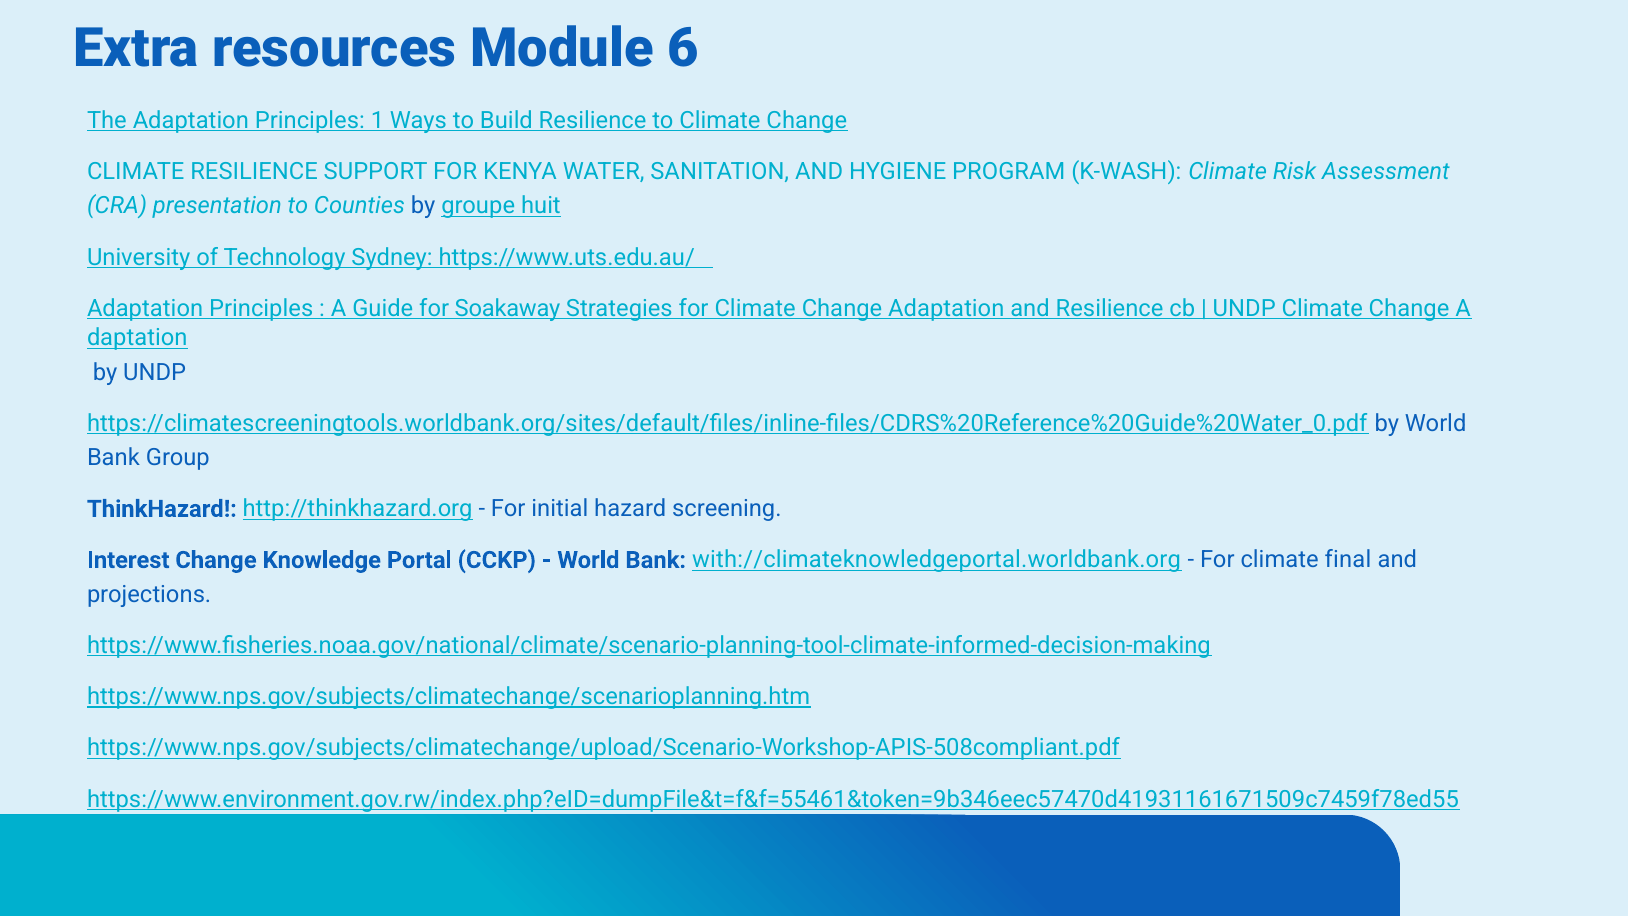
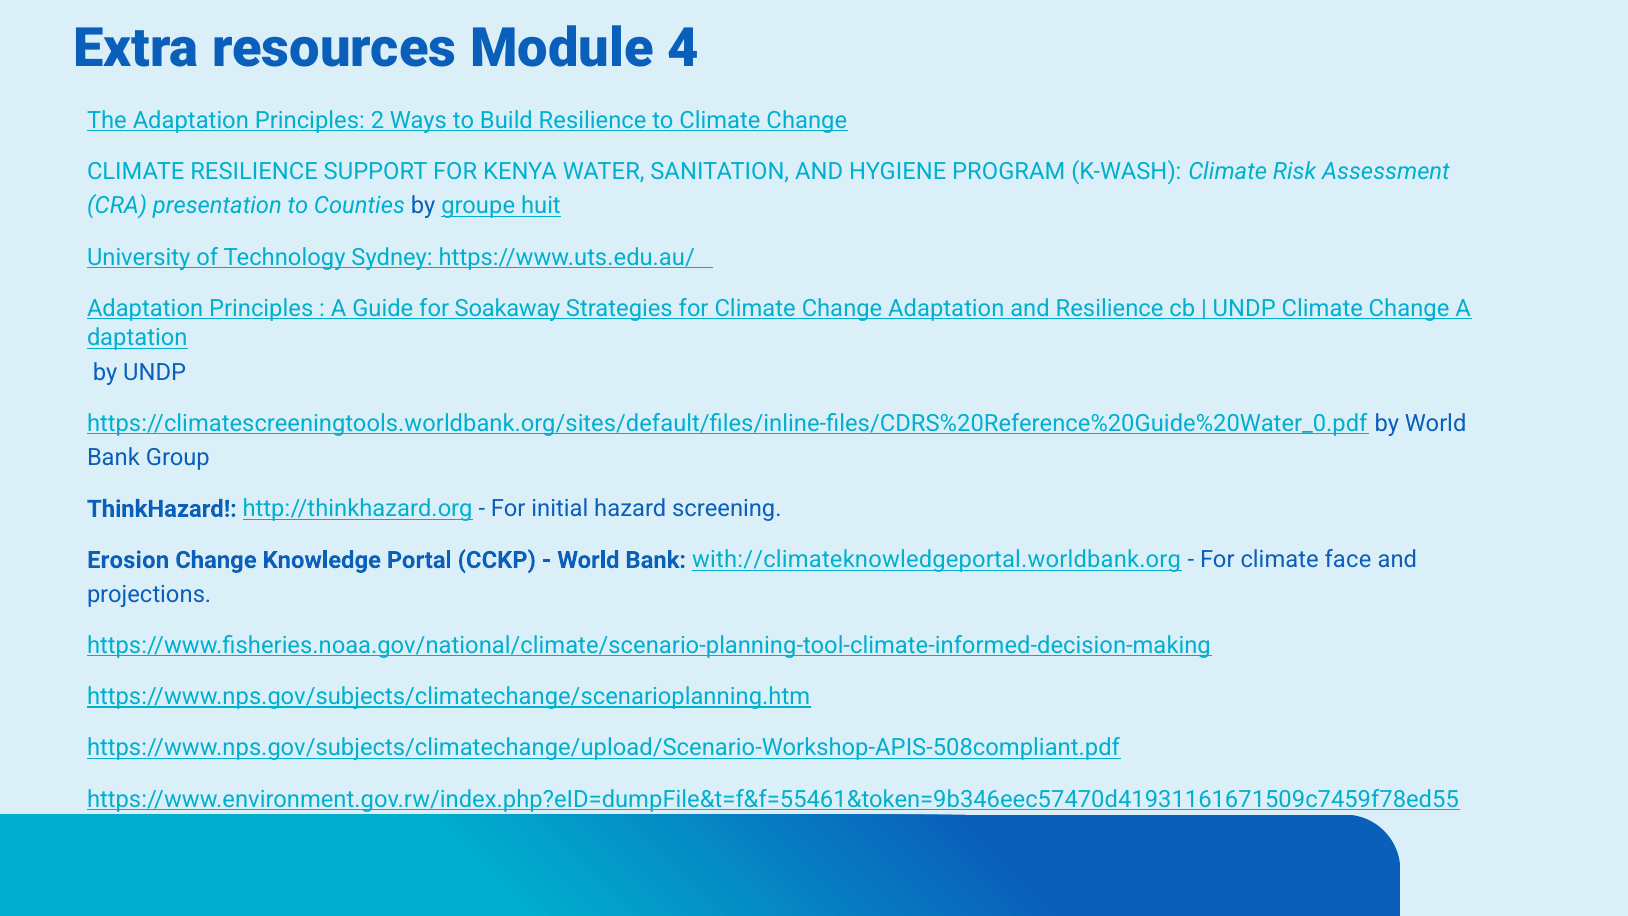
6: 6 -> 4
1: 1 -> 2
Interest: Interest -> Erosion
final: final -> face
